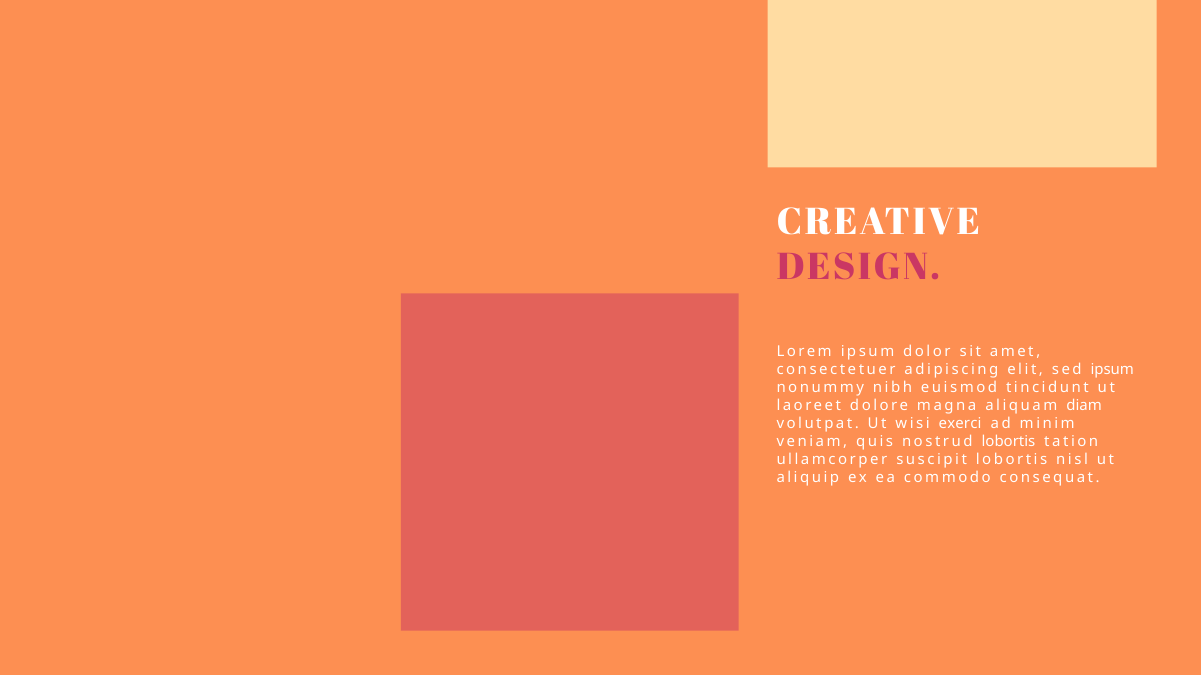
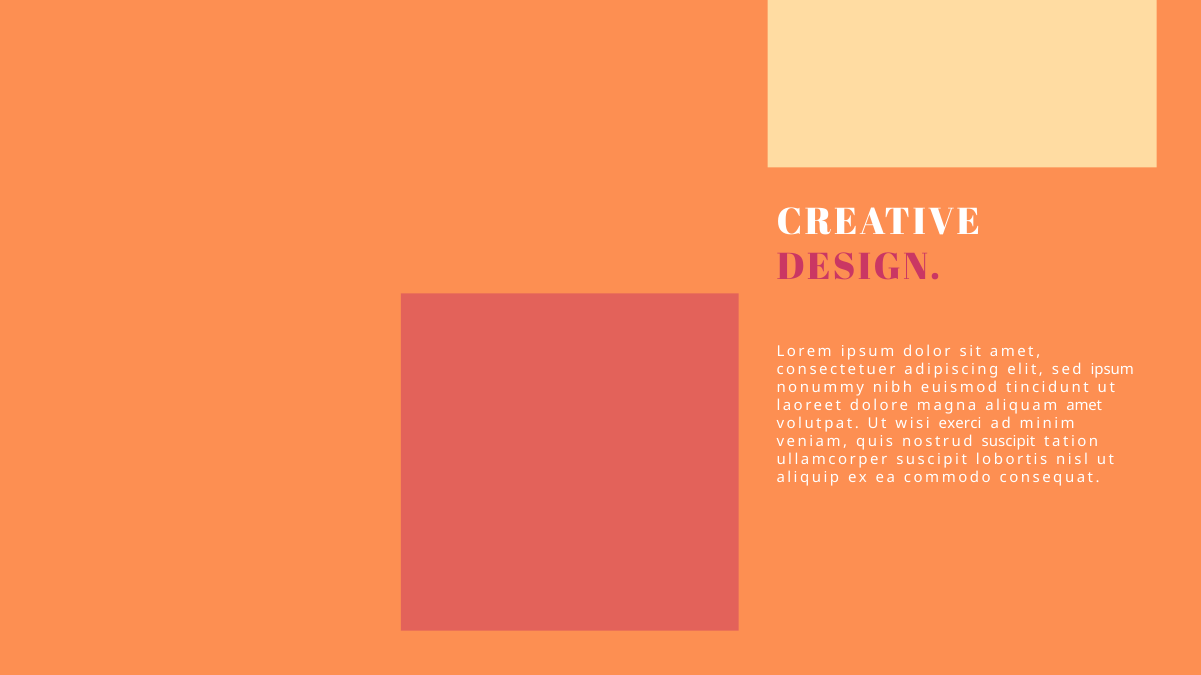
aliquam diam: diam -> amet
nostrud lobortis: lobortis -> suscipit
